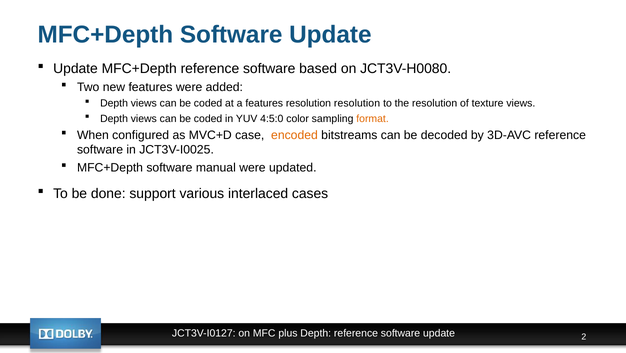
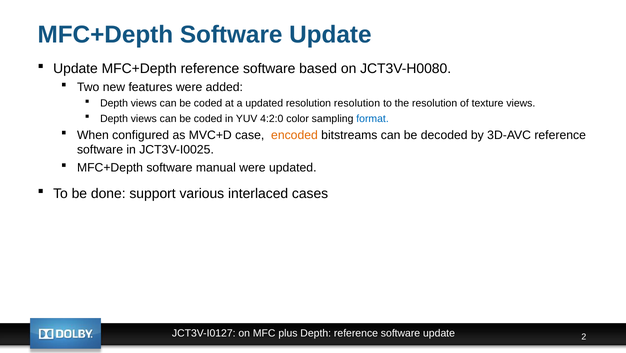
a features: features -> updated
4:5:0: 4:5:0 -> 4:2:0
format colour: orange -> blue
